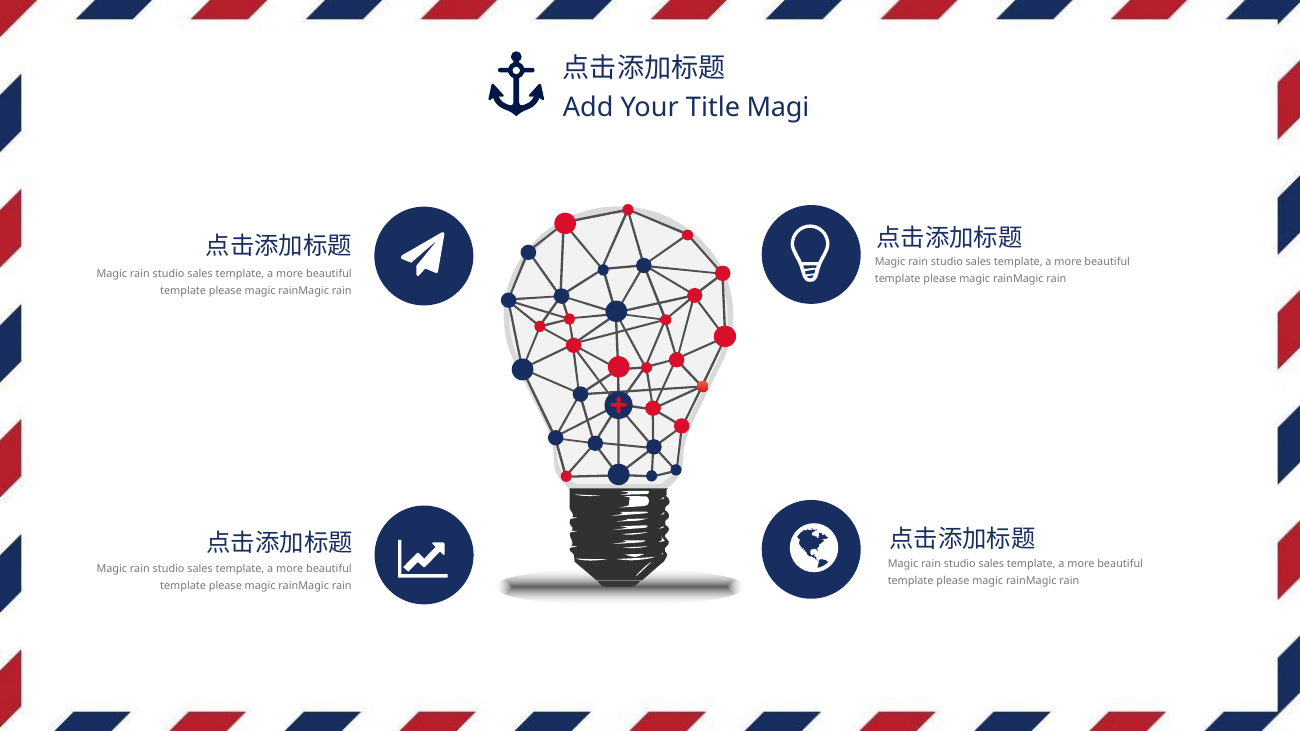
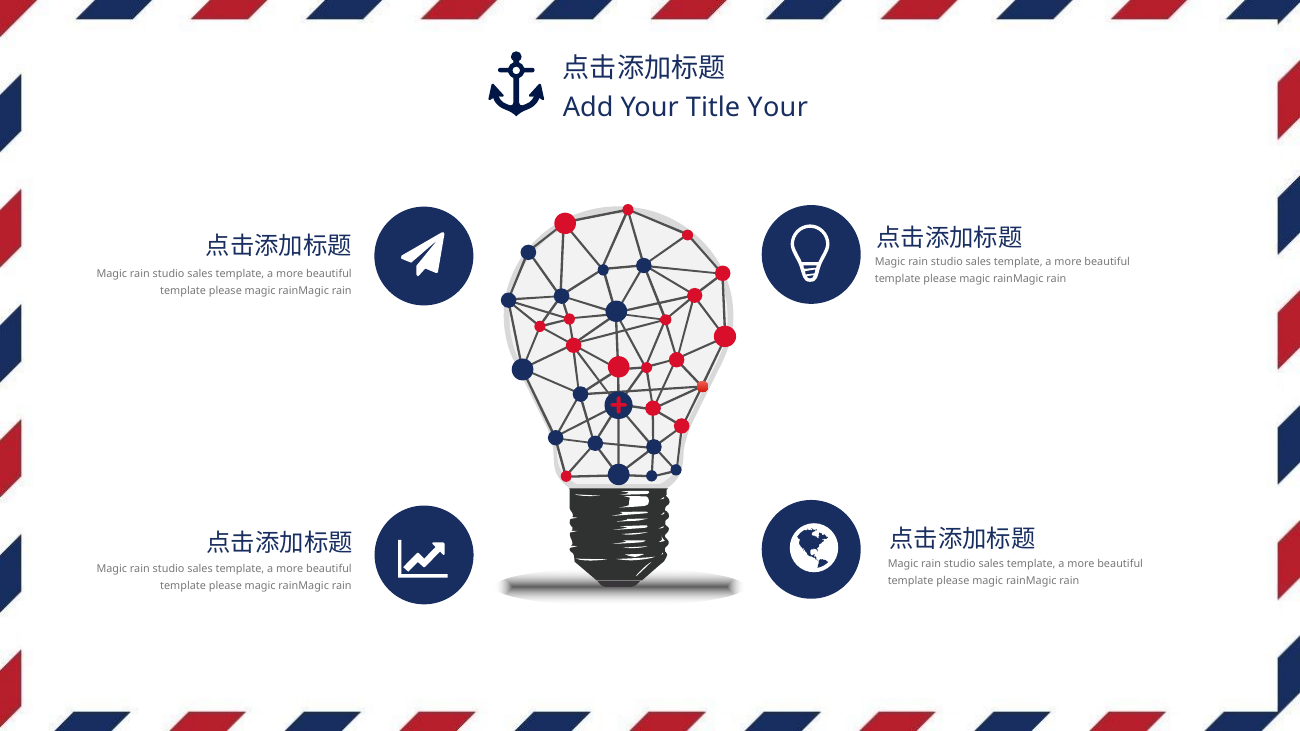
Title Magi: Magi -> Your
